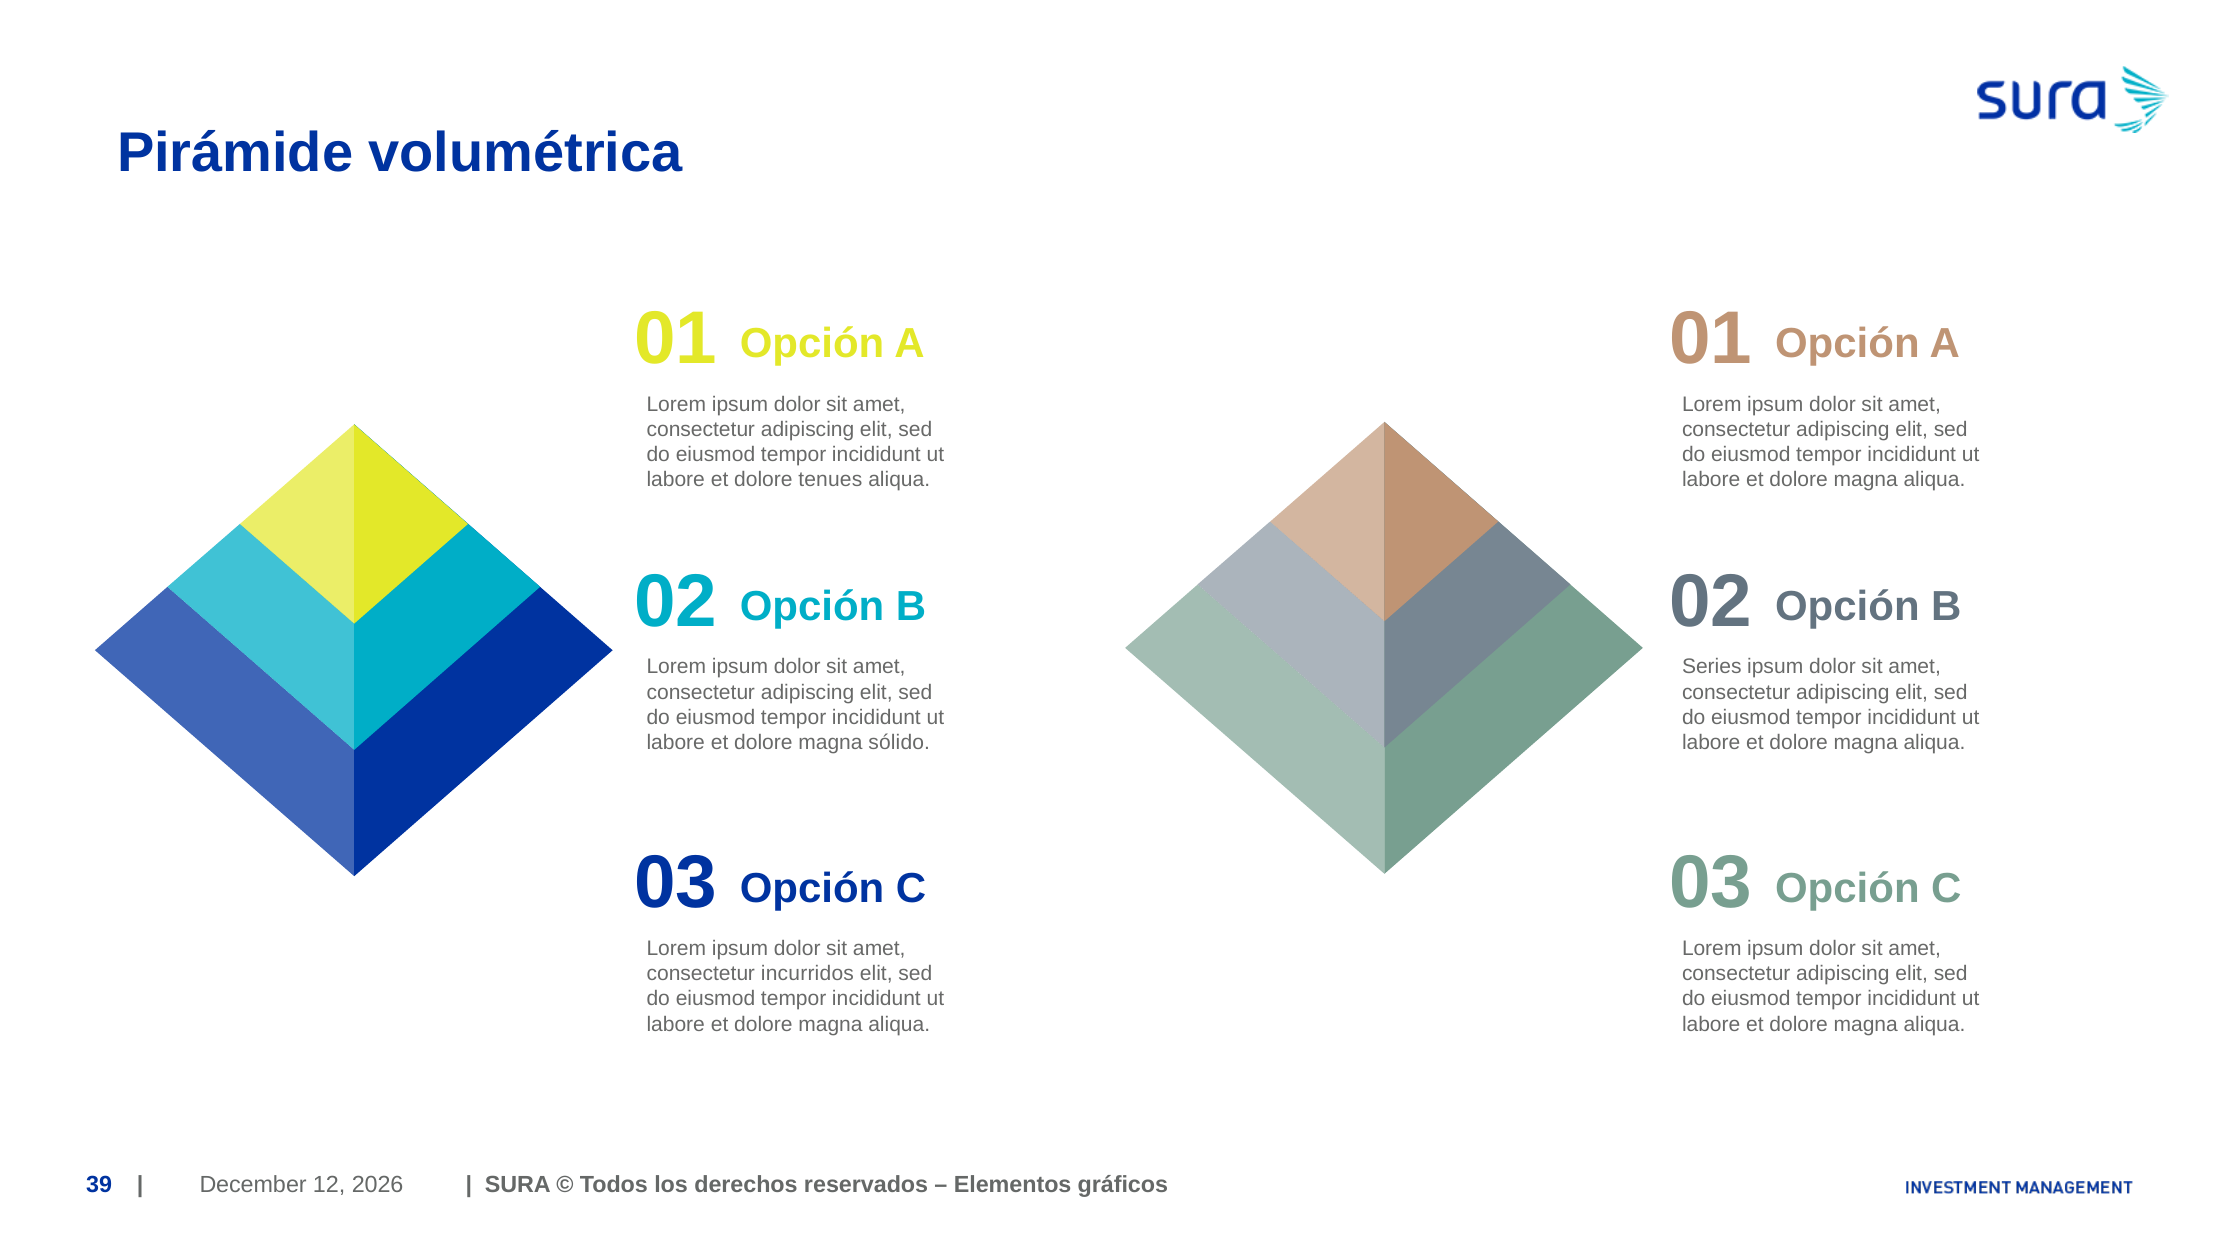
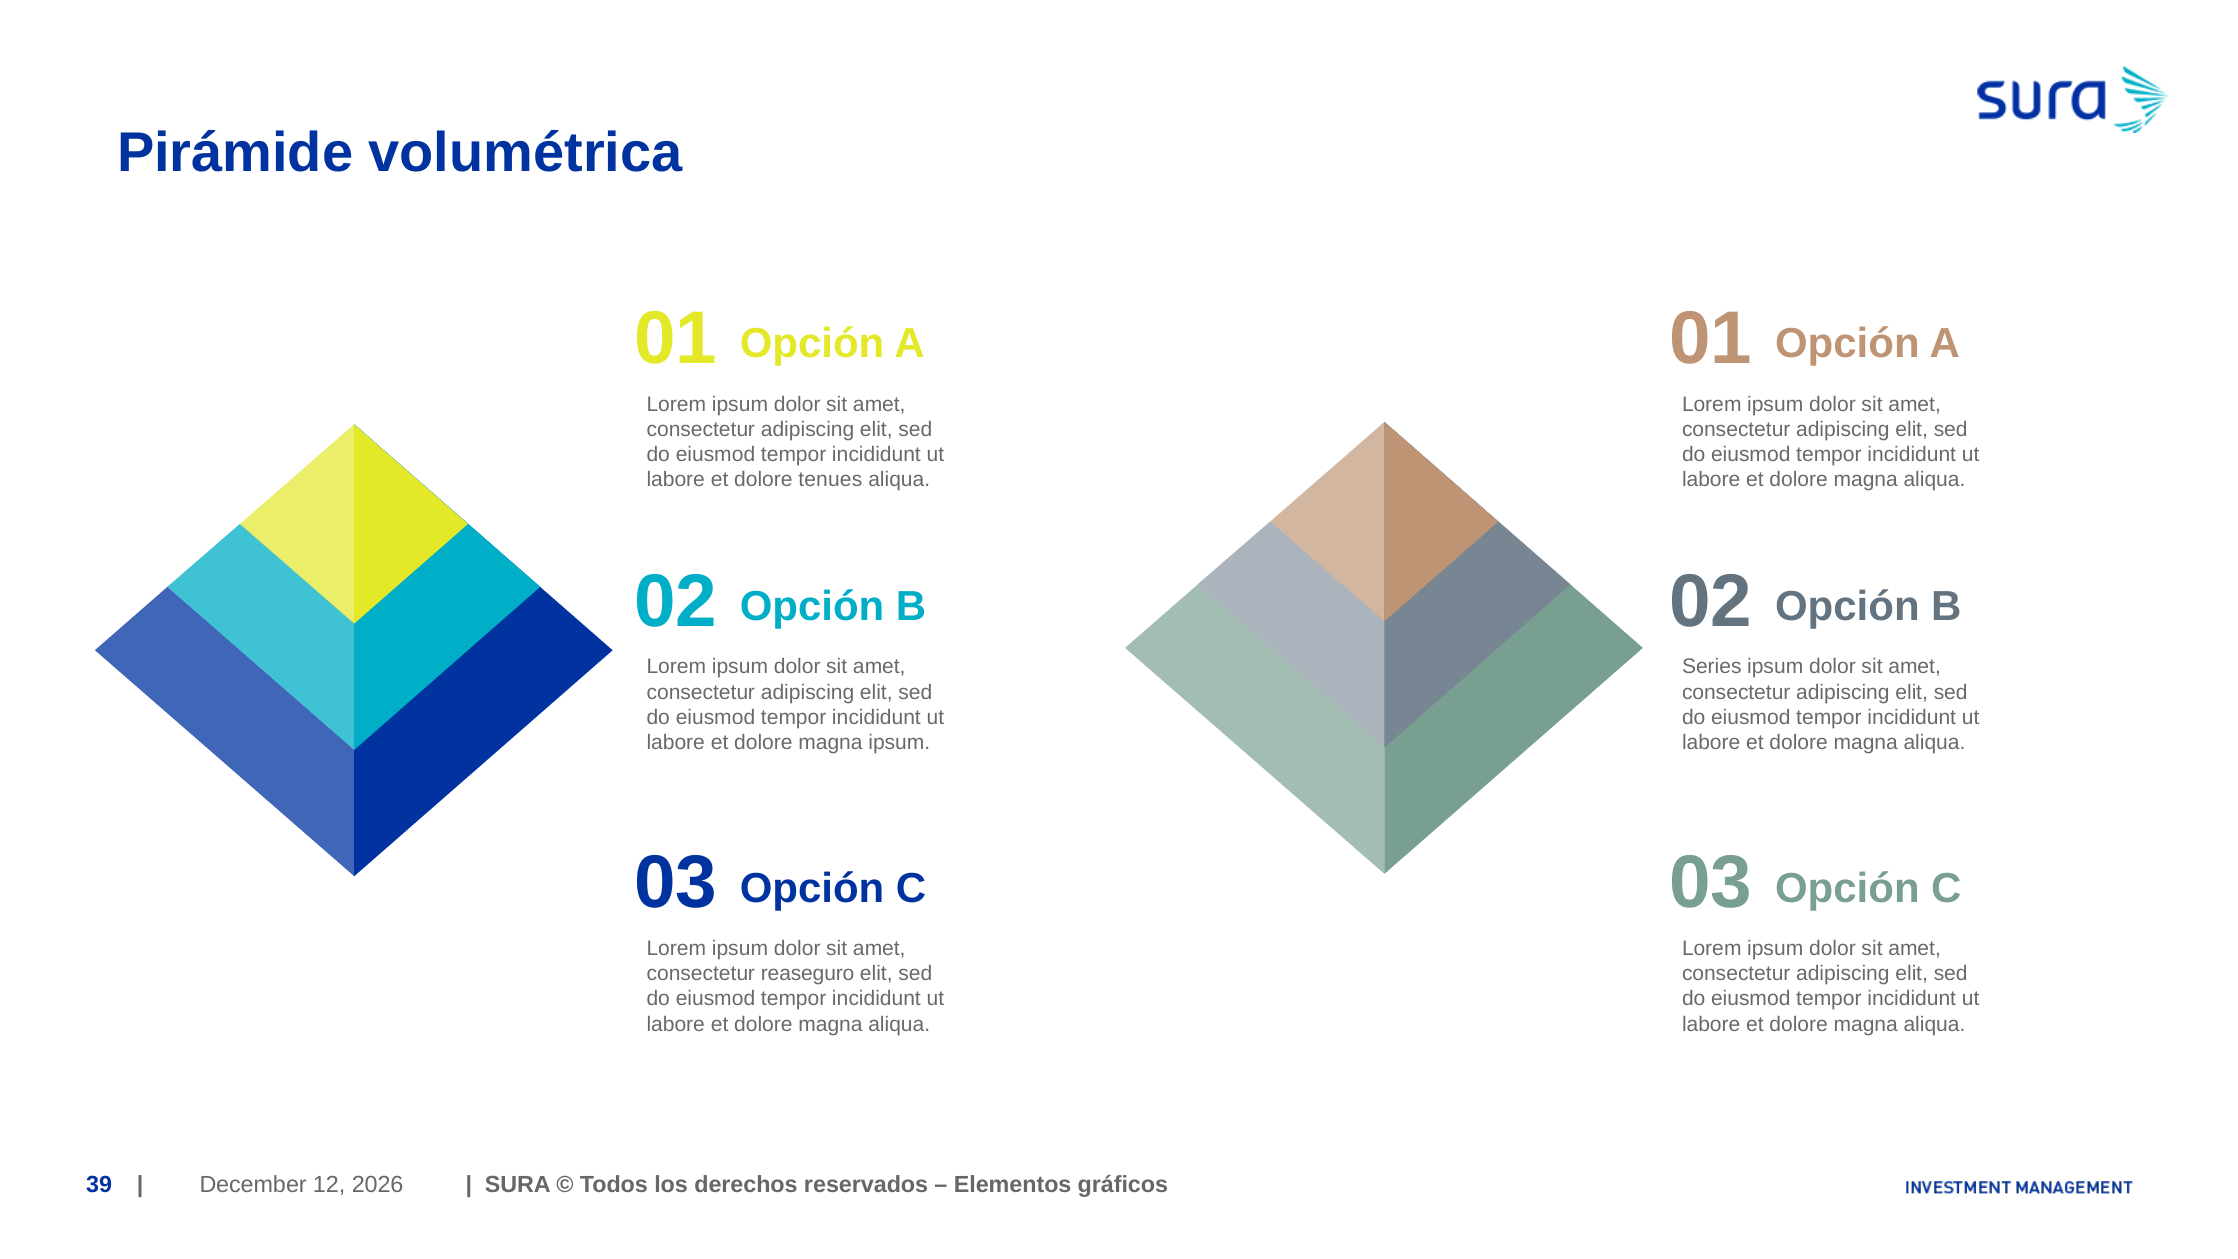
magna sólido: sólido -> ipsum
incurridos: incurridos -> reaseguro
